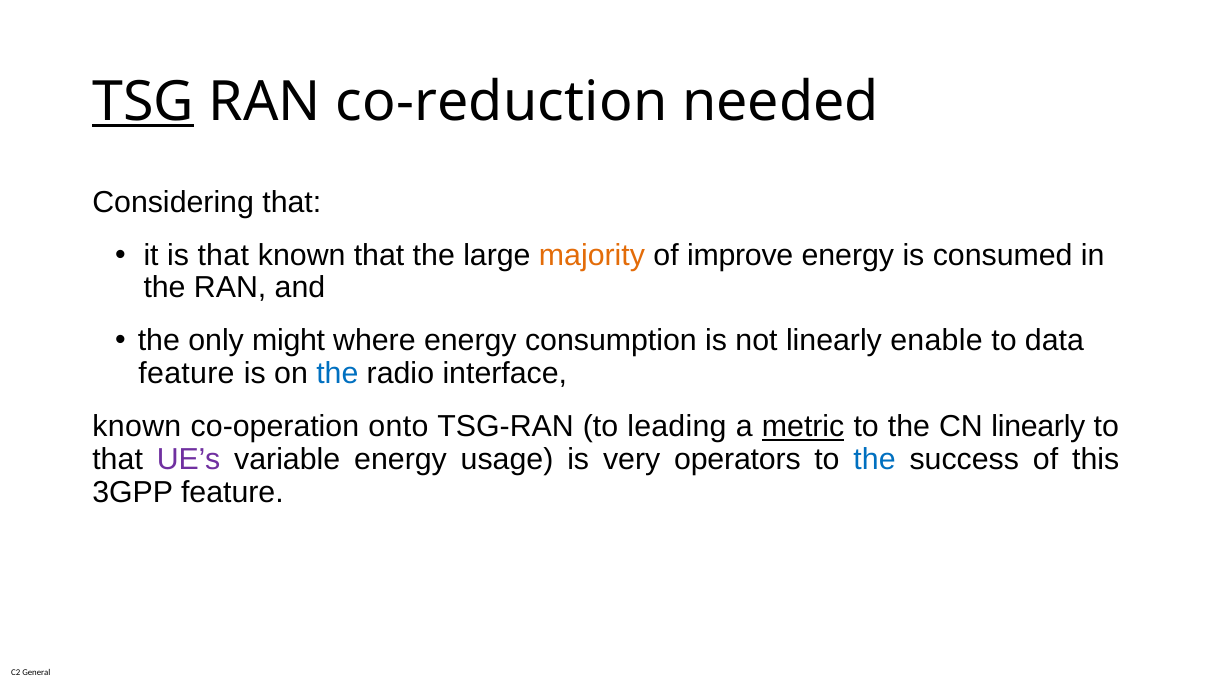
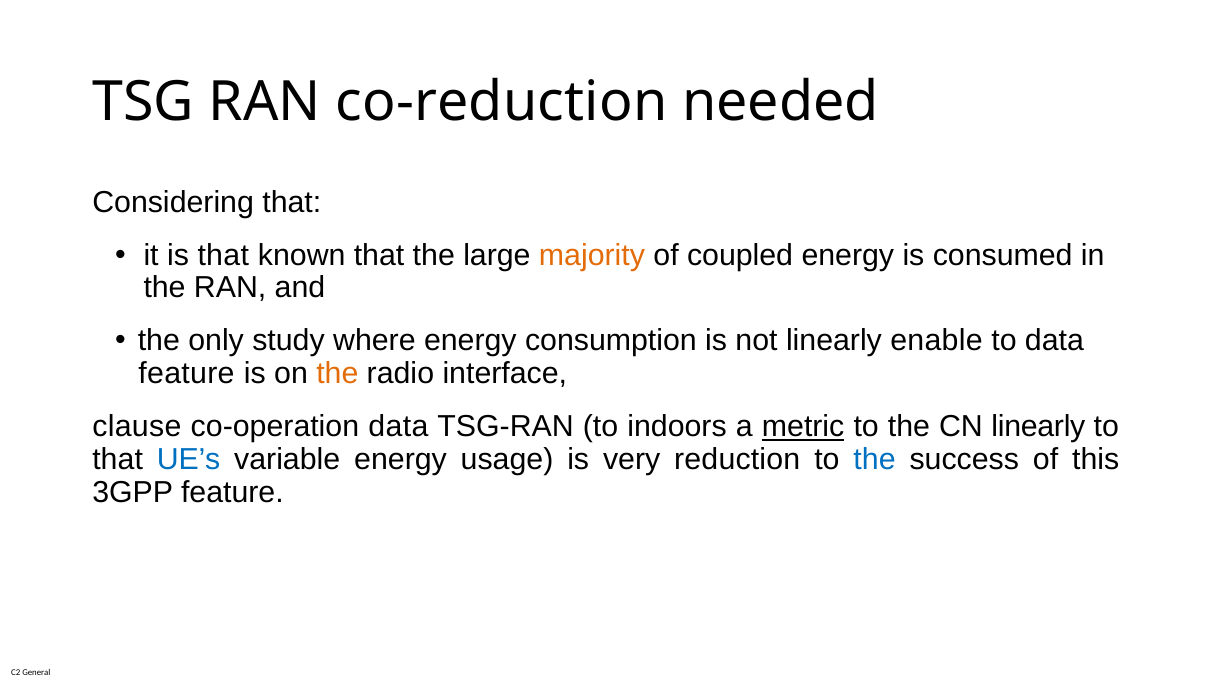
TSG underline: present -> none
improve: improve -> coupled
might: might -> study
the at (337, 373) colour: blue -> orange
known at (137, 426): known -> clause
co-operation onto: onto -> data
leading: leading -> indoors
UE’s colour: purple -> blue
operators: operators -> reduction
